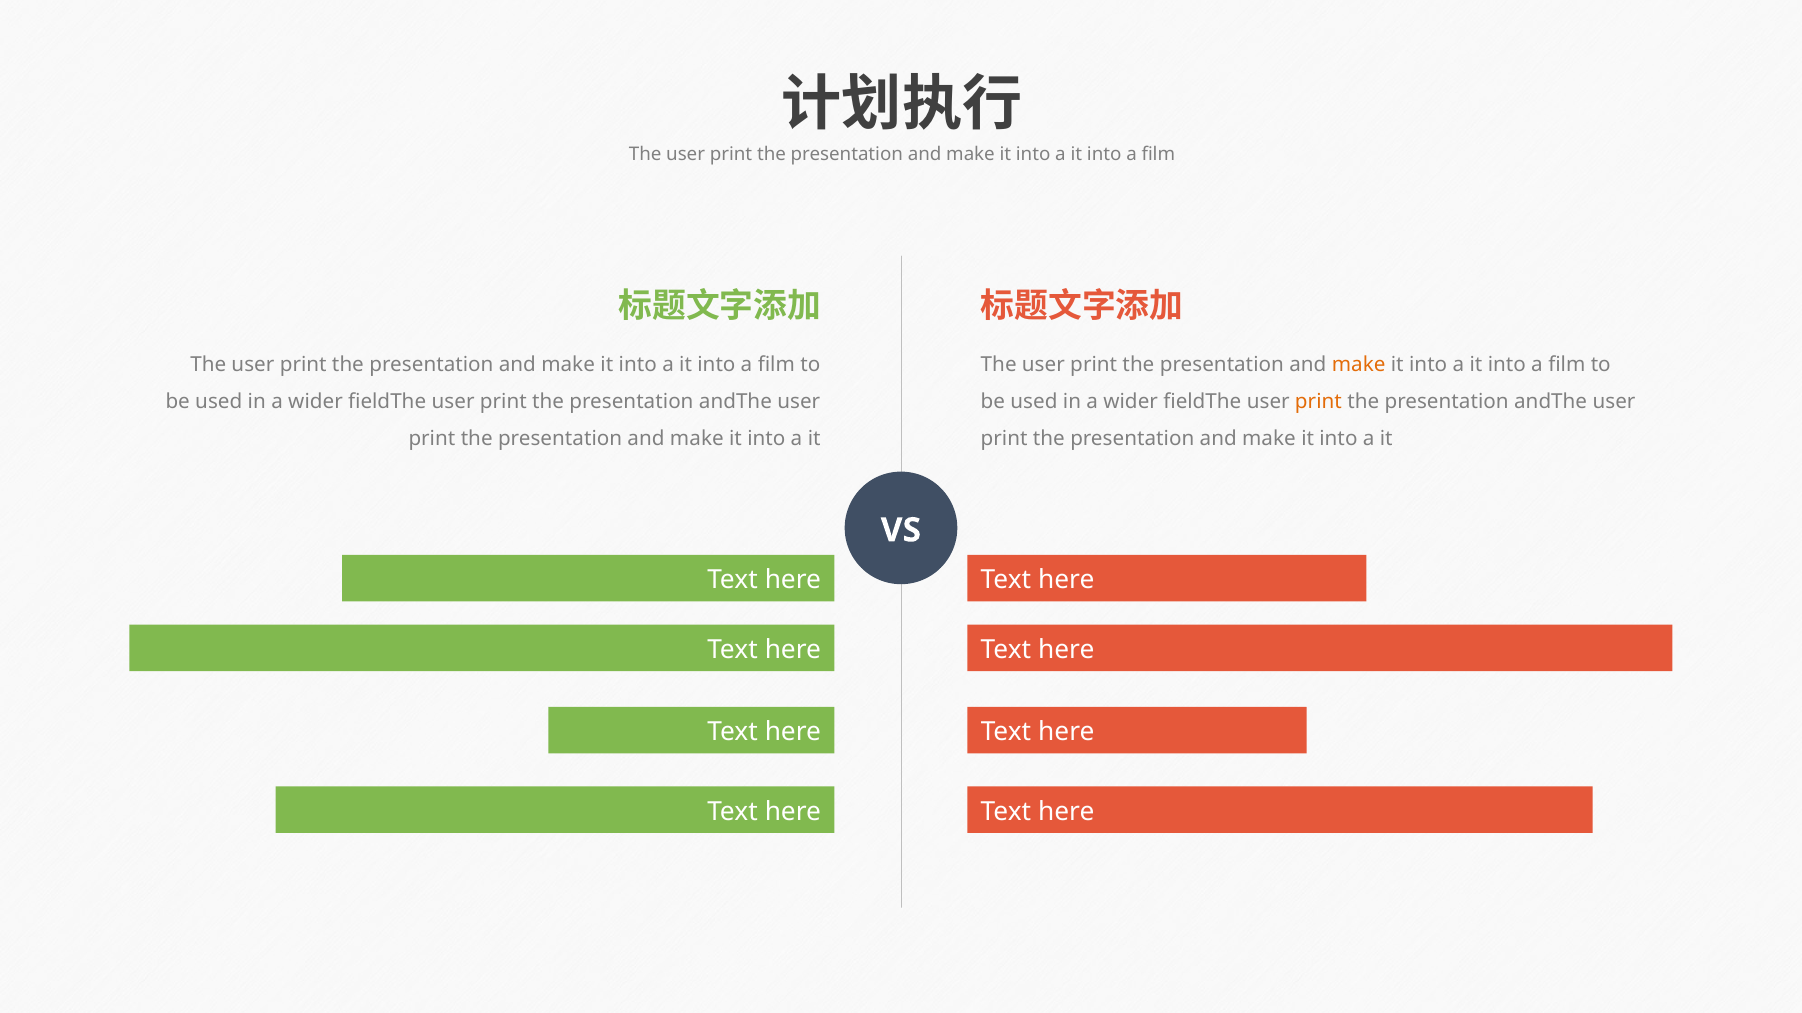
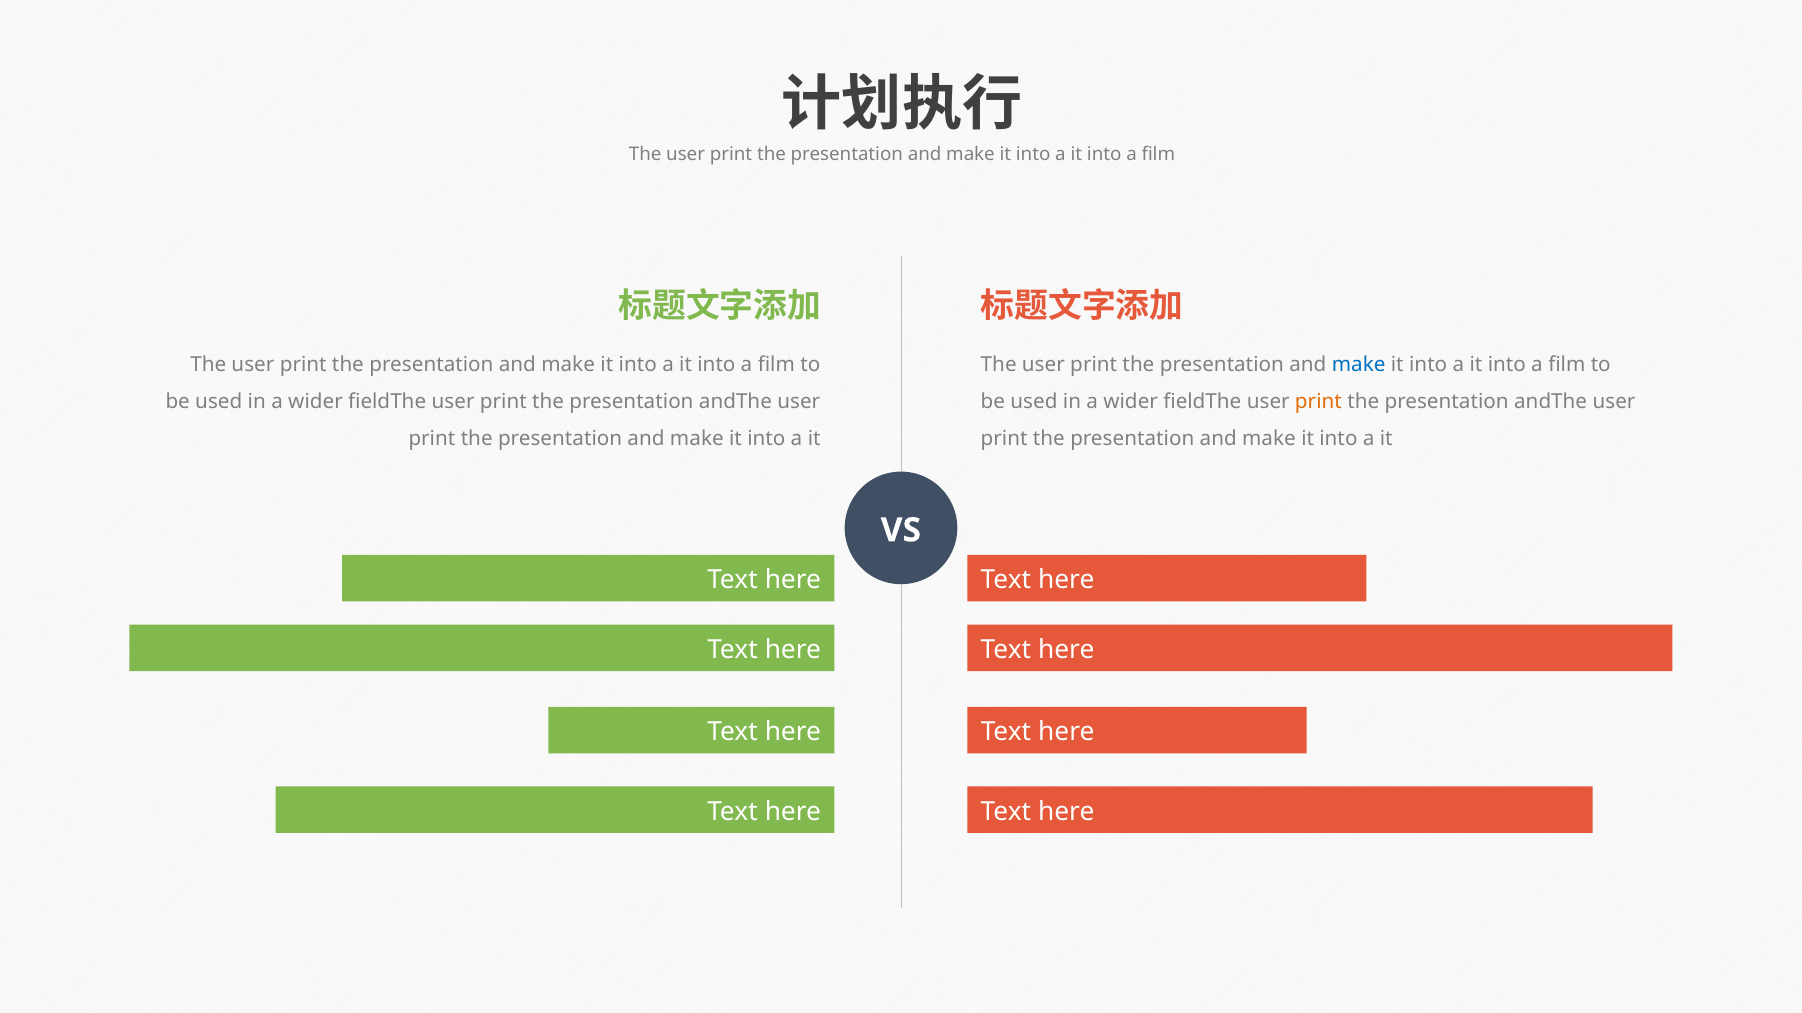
make at (1359, 365) colour: orange -> blue
